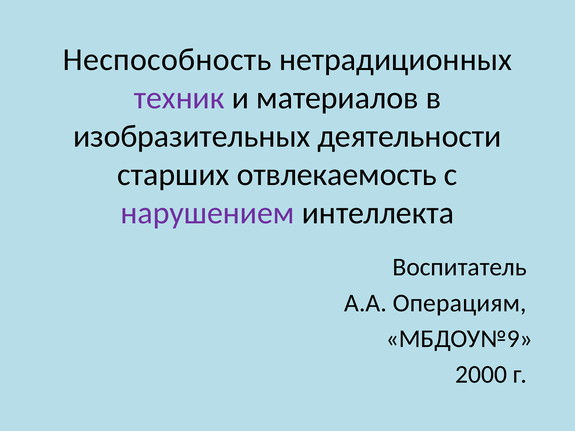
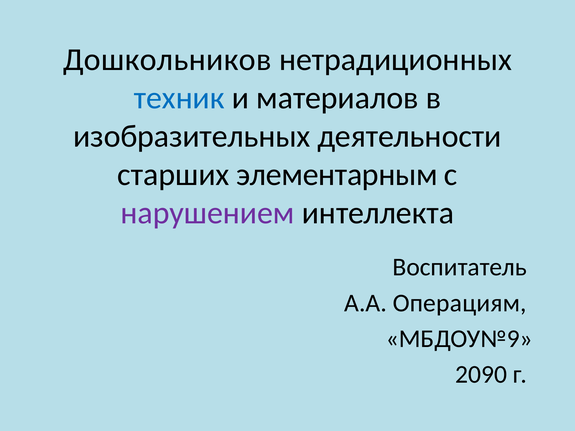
Неспособность: Неспособность -> Дошкольников
техник colour: purple -> blue
отвлекаемость: отвлекаемость -> элементарным
2000: 2000 -> 2090
